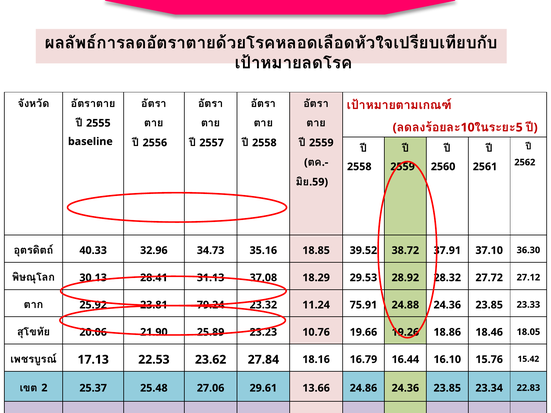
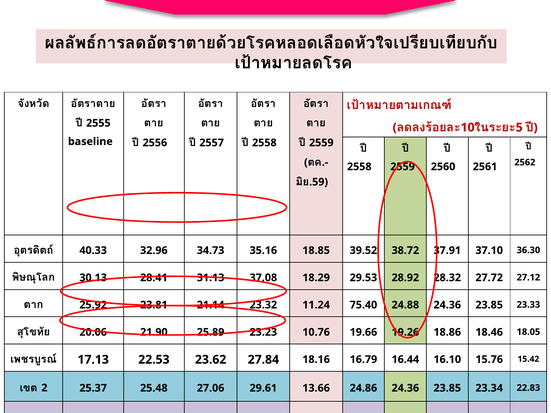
79.24: 79.24 -> 21.14
75.91: 75.91 -> 75.40
